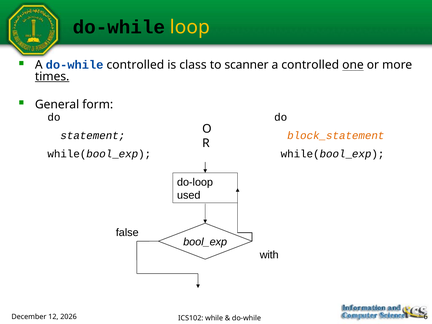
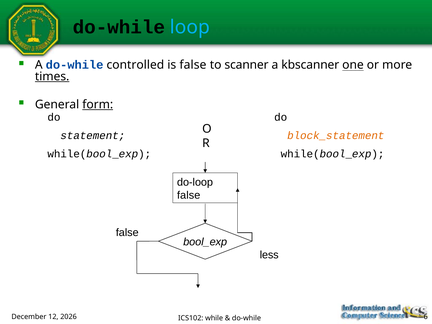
loop colour: yellow -> light blue
is class: class -> false
a controlled: controlled -> kbscanner
form underline: none -> present
used at (189, 195): used -> false
with: with -> less
